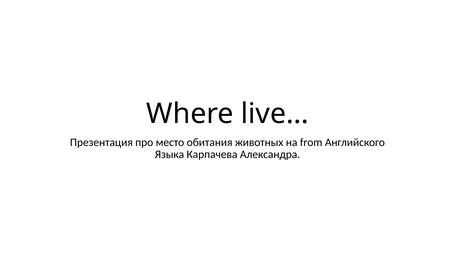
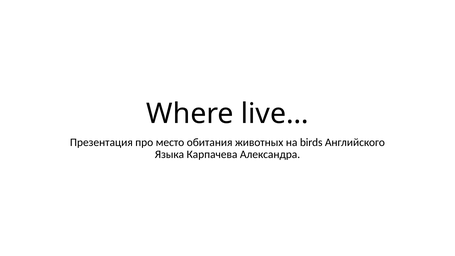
from: from -> birds
